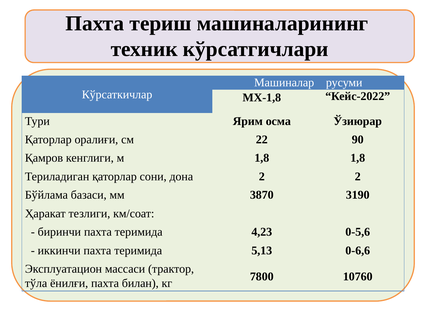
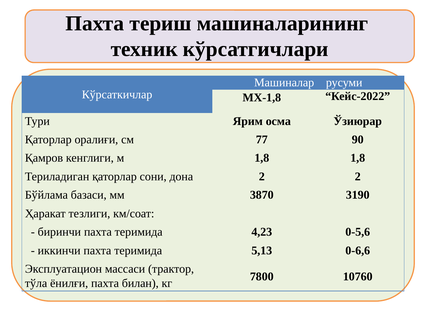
22: 22 -> 77
